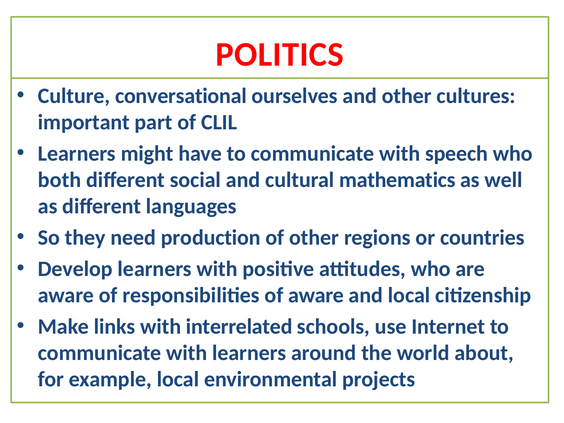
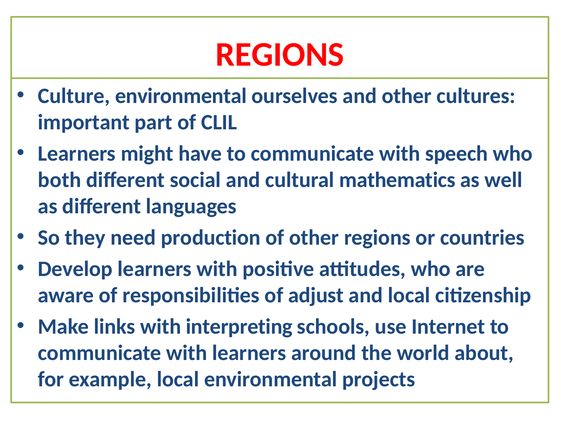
POLITICS at (280, 55): POLITICS -> REGIONS
Culture conversational: conversational -> environmental
of aware: aware -> adjust
interrelated: interrelated -> interpreting
